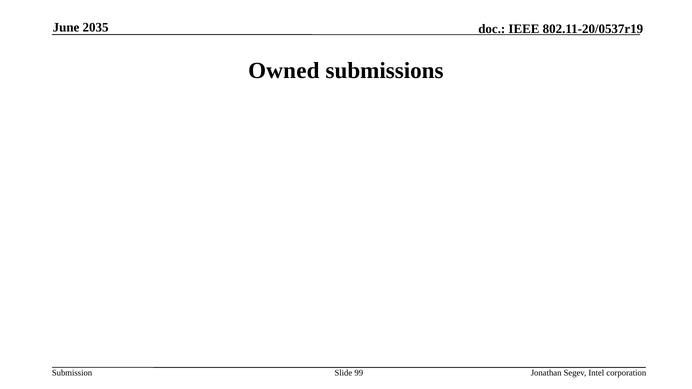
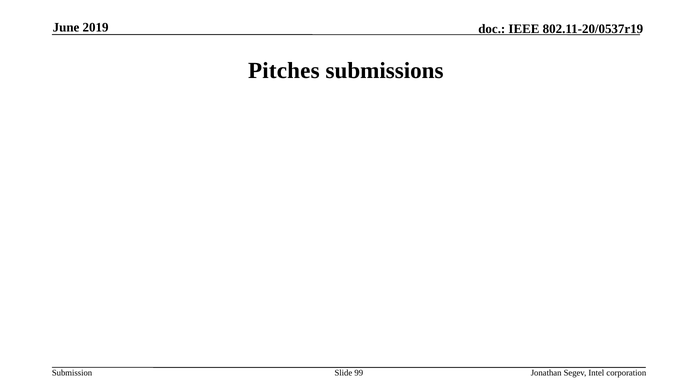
2035: 2035 -> 2019
Owned: Owned -> Pitches
